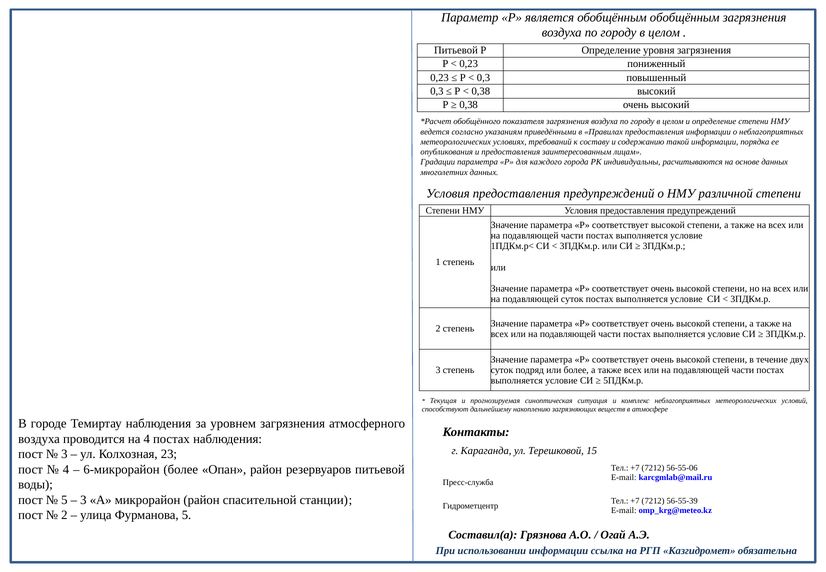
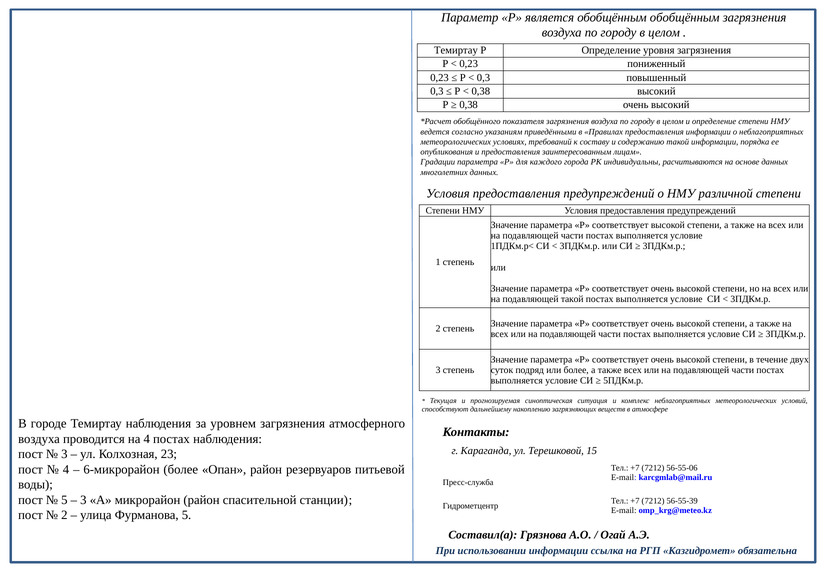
Питьевой at (456, 50): Питьевой -> Темиртау
подавляющей суток: суток -> такой
